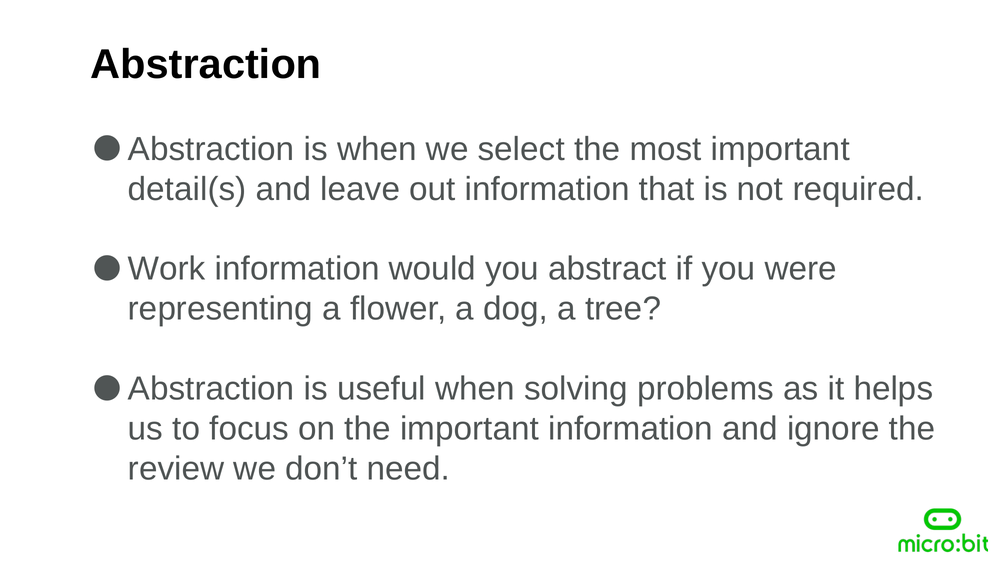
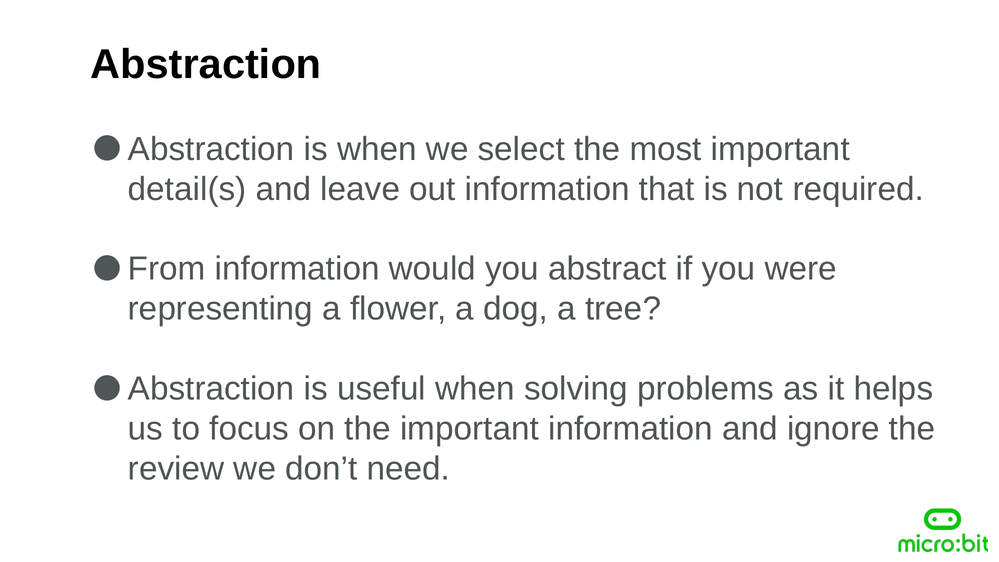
Work: Work -> From
